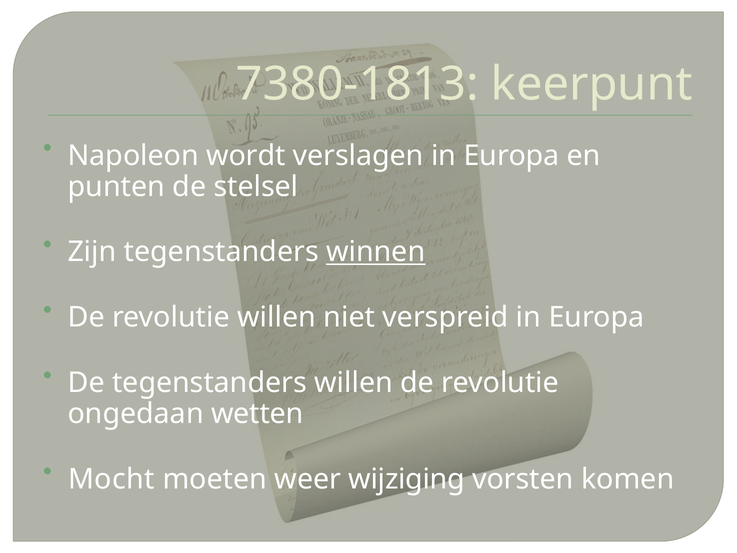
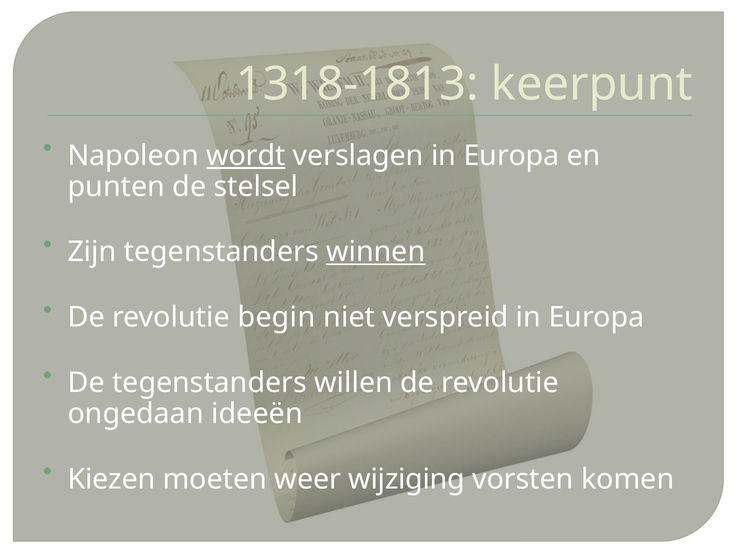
7380-1813: 7380-1813 -> 1318-1813
wordt underline: none -> present
revolutie willen: willen -> begin
wetten: wetten -> ideeën
Mocht: Mocht -> Kiezen
